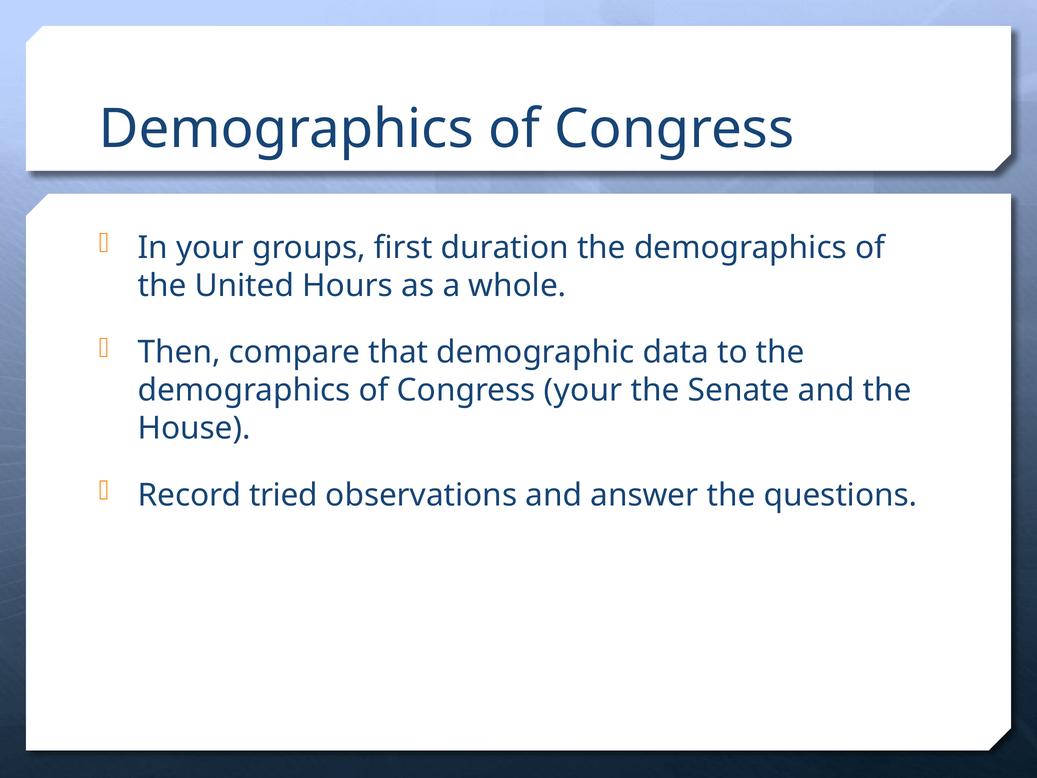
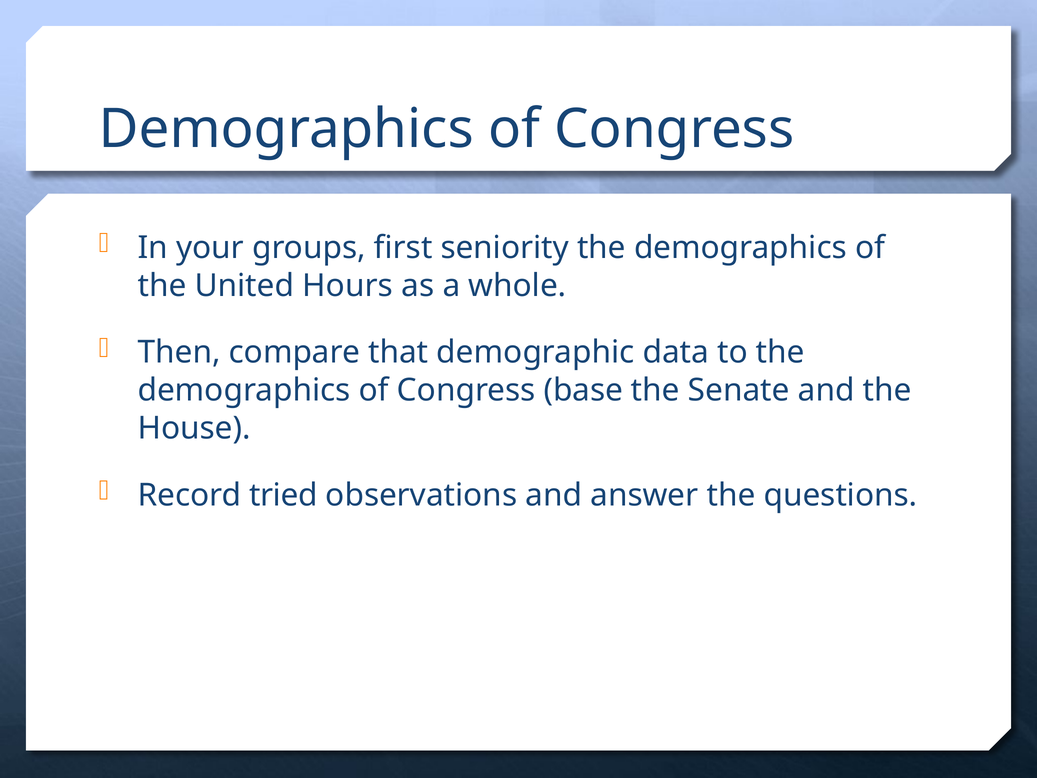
duration: duration -> seniority
Congress your: your -> base
